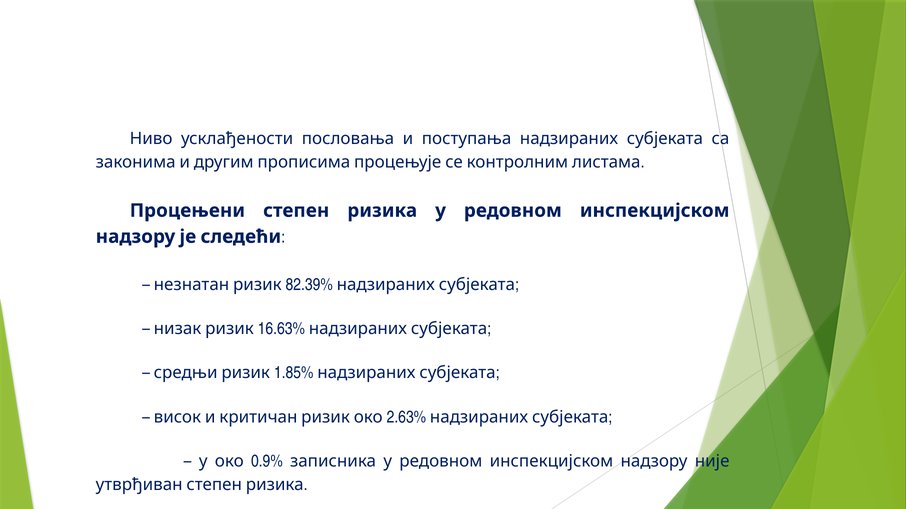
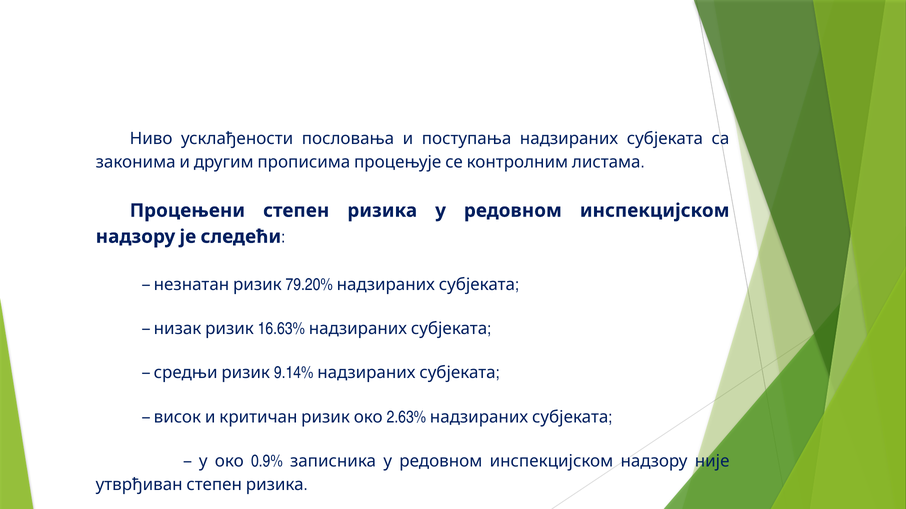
82.39%: 82.39% -> 79.20%
1.85%: 1.85% -> 9.14%
